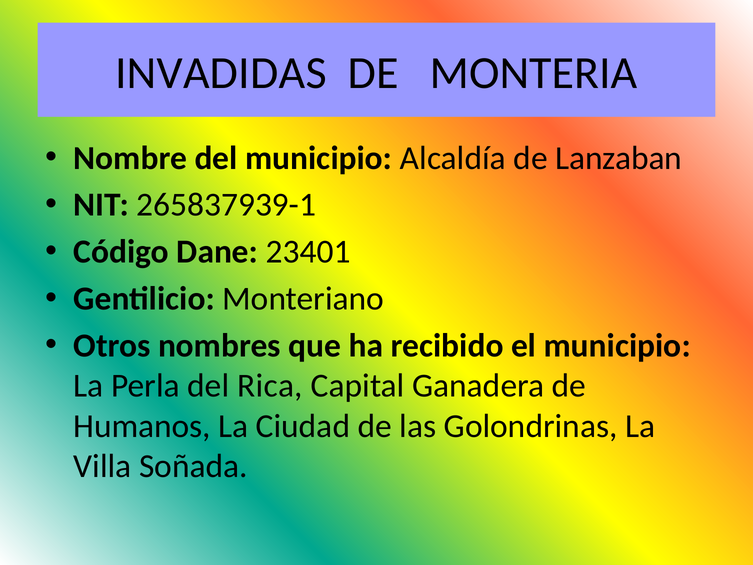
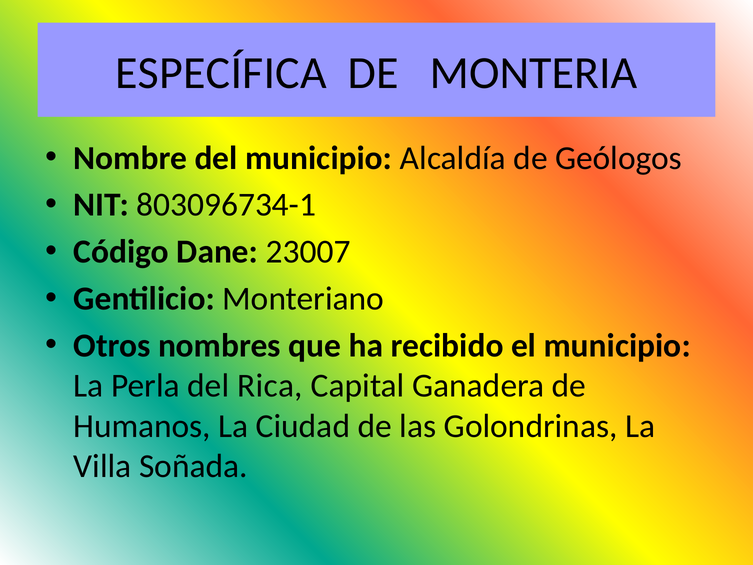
INVADIDAS: INVADIDAS -> ESPECÍFICA
Lanzaban: Lanzaban -> Geólogos
265837939-1: 265837939-1 -> 803096734-1
23401: 23401 -> 23007
